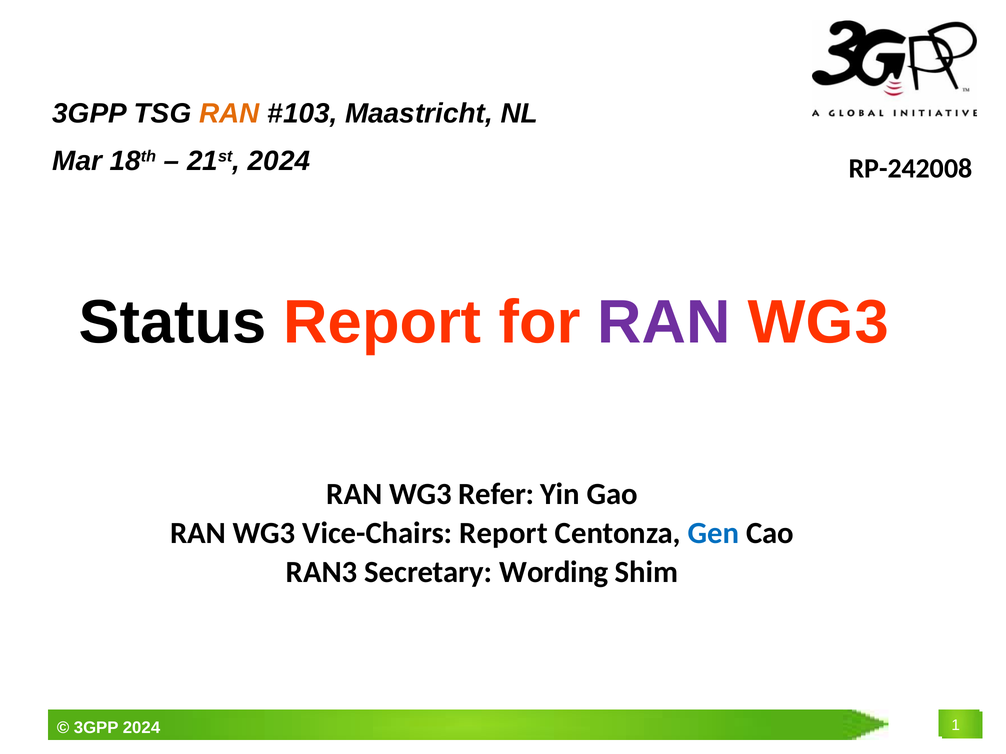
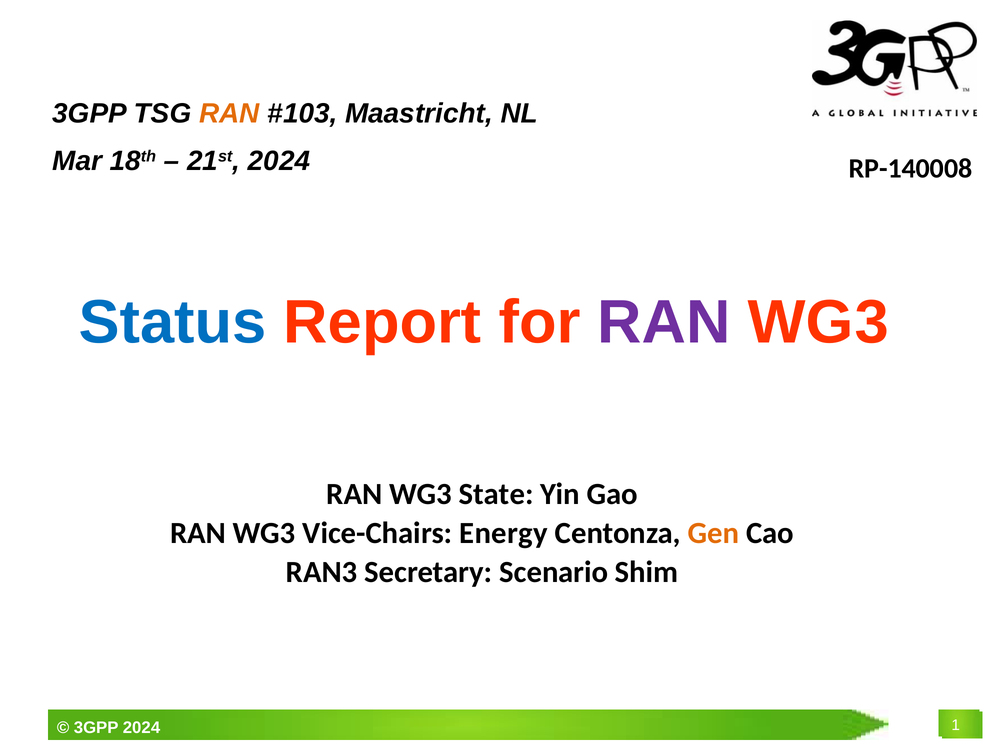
RP-242008: RP-242008 -> RP-140008
Status colour: black -> blue
Refer: Refer -> State
Vice-Chairs Report: Report -> Energy
Gen colour: blue -> orange
Wording: Wording -> Scenario
